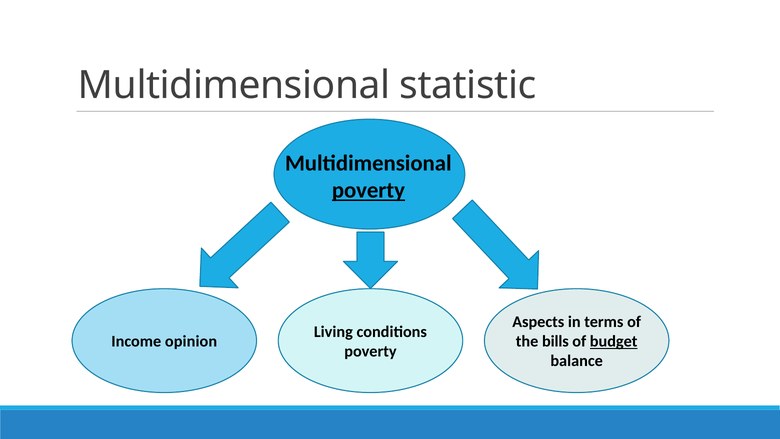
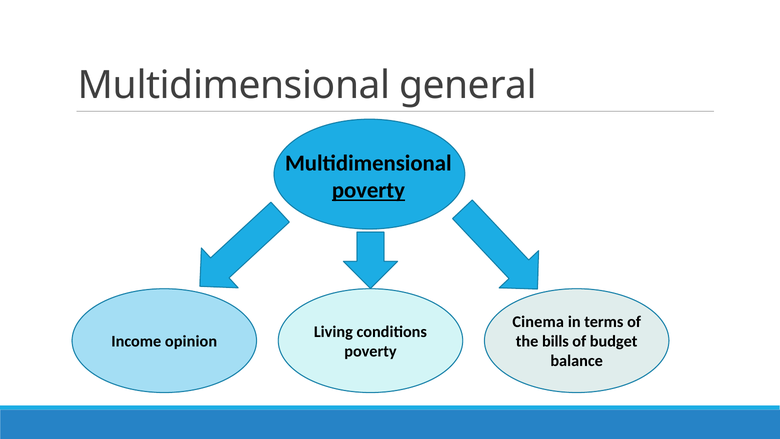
statistic: statistic -> general
Aspects: Aspects -> Cinema
budget underline: present -> none
